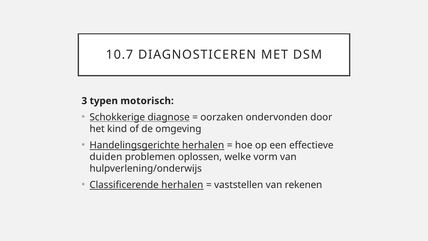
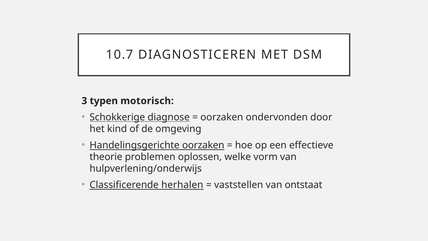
Handelingsgerichte herhalen: herhalen -> oorzaken
duiden: duiden -> theorie
rekenen: rekenen -> ontstaat
